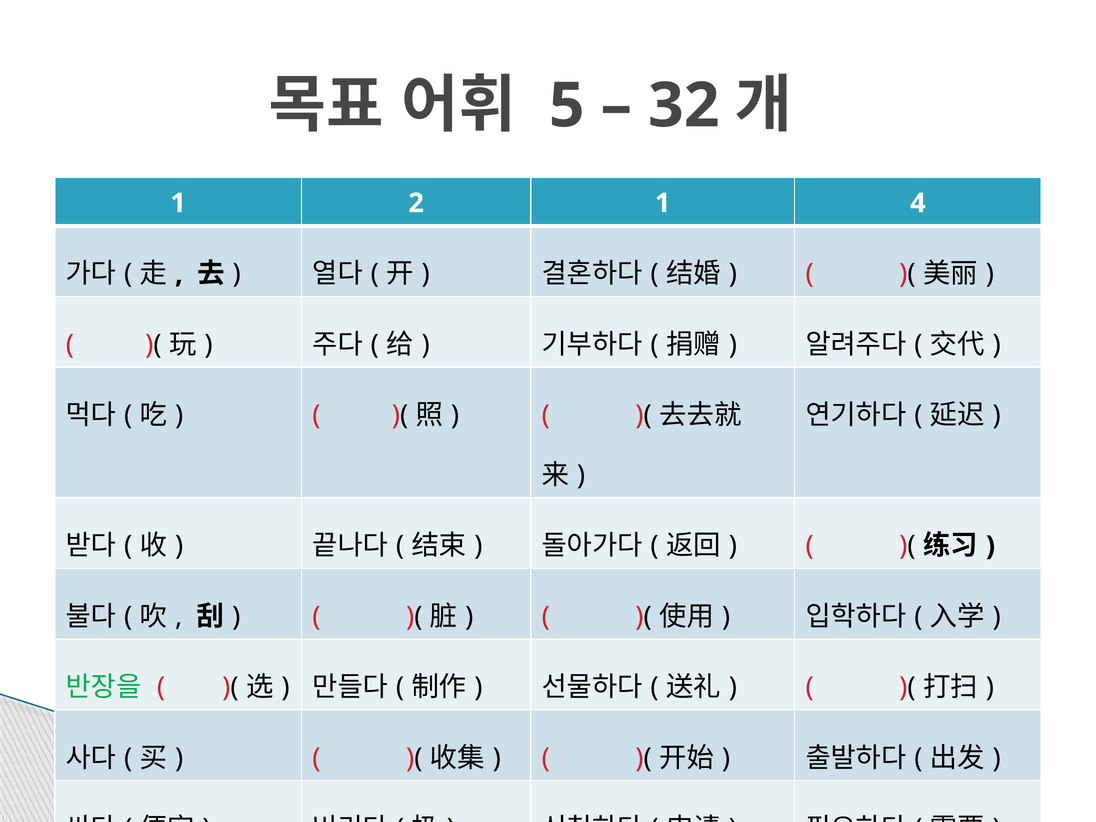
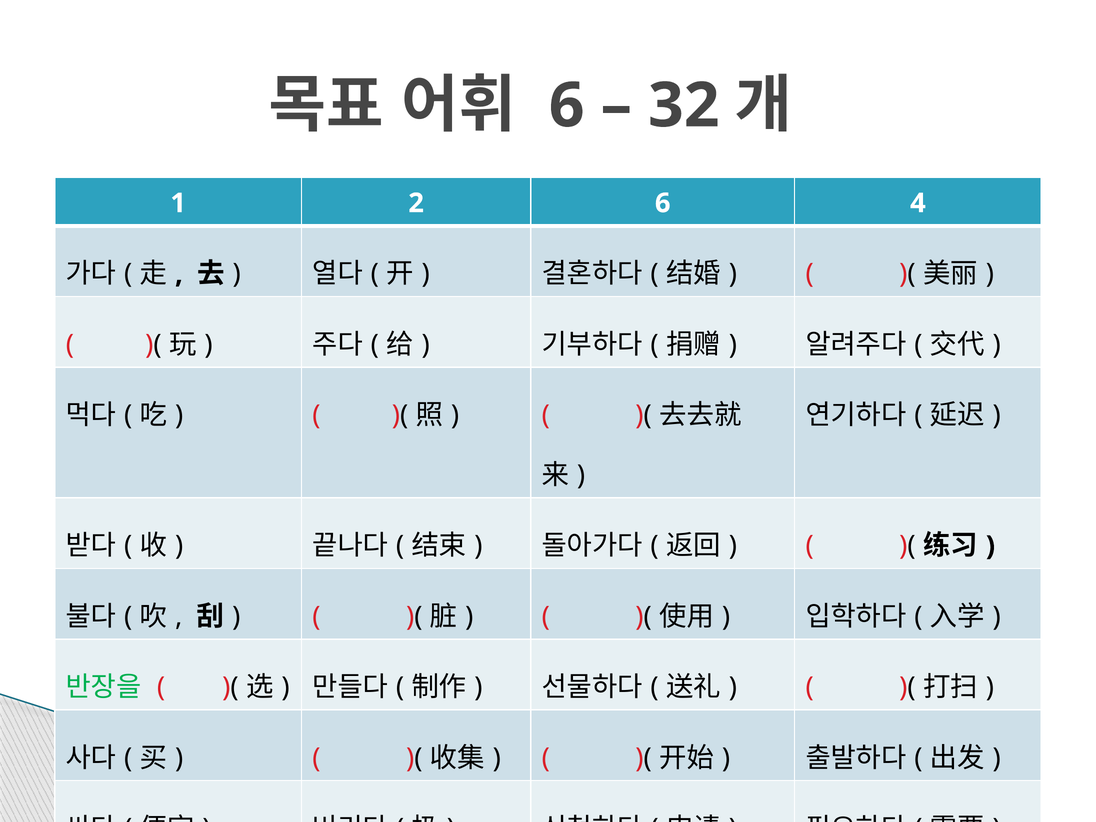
5 at (567, 106): 5 -> 6
2 1: 1 -> 6
